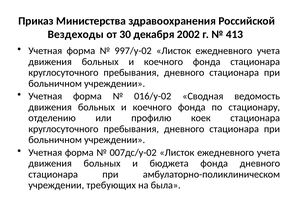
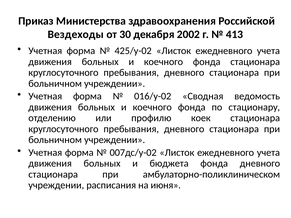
997/у-02: 997/у-02 -> 425/у-02
требующих: требующих -> расписания
была: была -> июня
